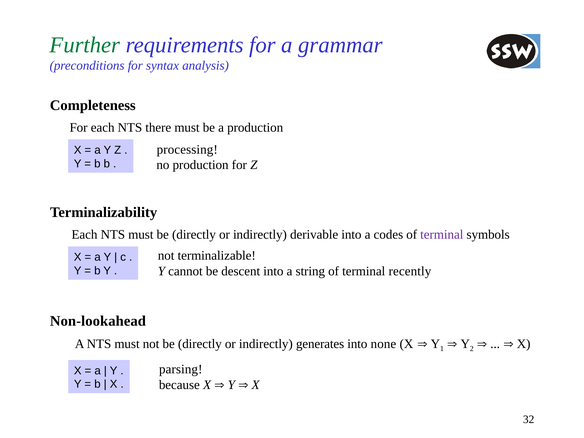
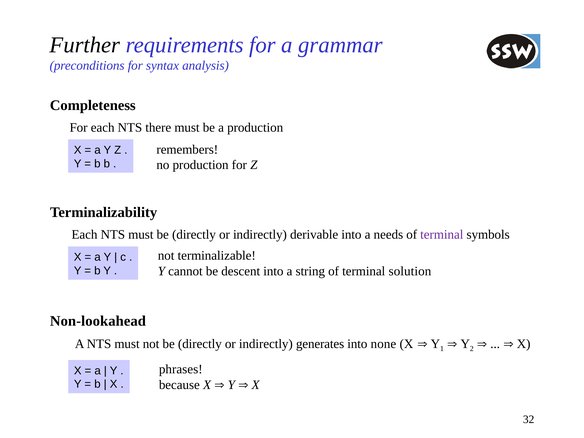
Further colour: green -> black
processing: processing -> remembers
codes: codes -> needs
recently: recently -> solution
parsing: parsing -> phrases
